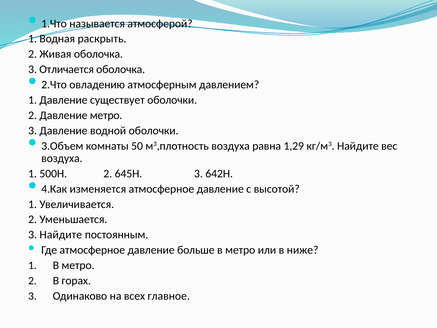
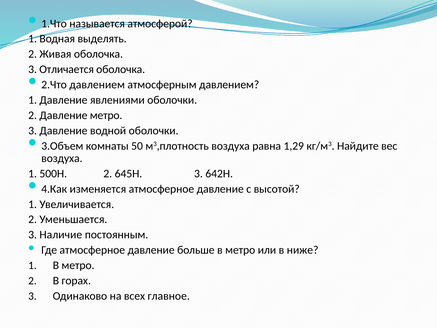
раскрыть: раскрыть -> выделять
2.Что овладению: овладению -> давлением
существует: существует -> явлениями
3 Найдите: Найдите -> Наличие
